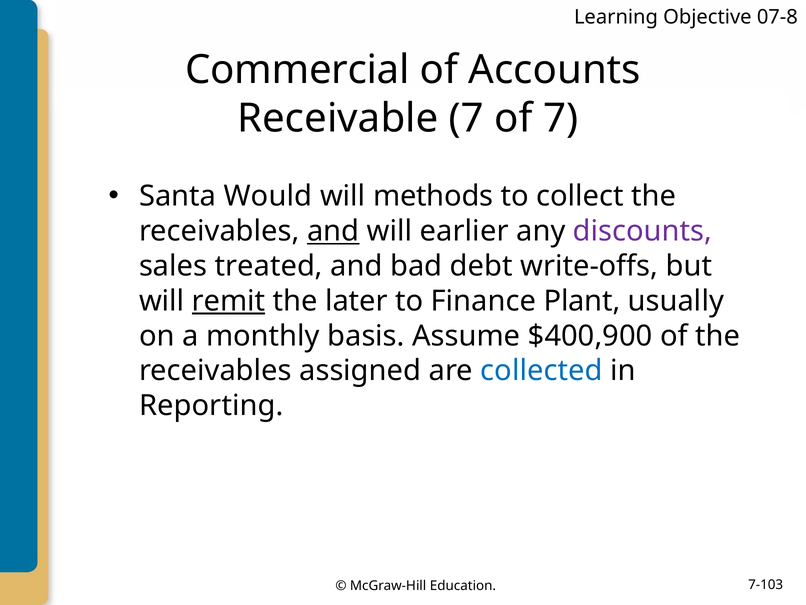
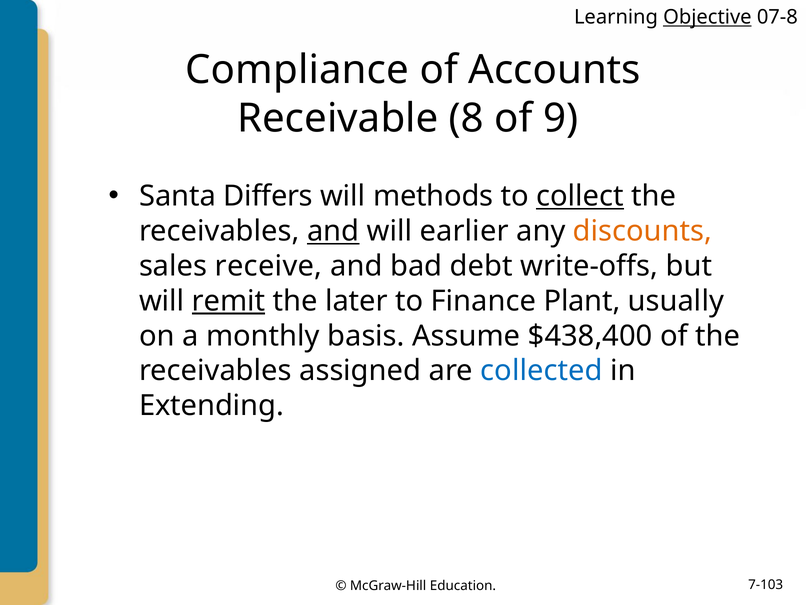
Objective underline: none -> present
Commercial: Commercial -> Compliance
Receivable 7: 7 -> 8
of 7: 7 -> 9
Would: Would -> Differs
collect underline: none -> present
discounts colour: purple -> orange
treated: treated -> receive
$400,900: $400,900 -> $438,400
Reporting: Reporting -> Extending
